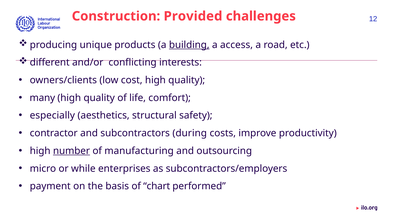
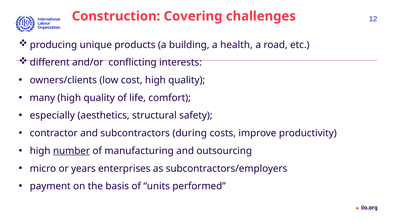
Provided: Provided -> Covering
building underline: present -> none
access: access -> health
while: while -> years
chart: chart -> units
